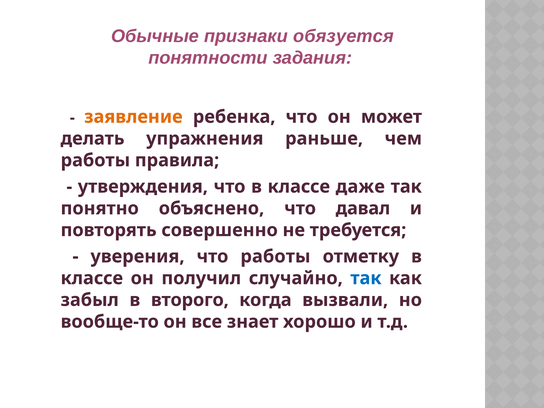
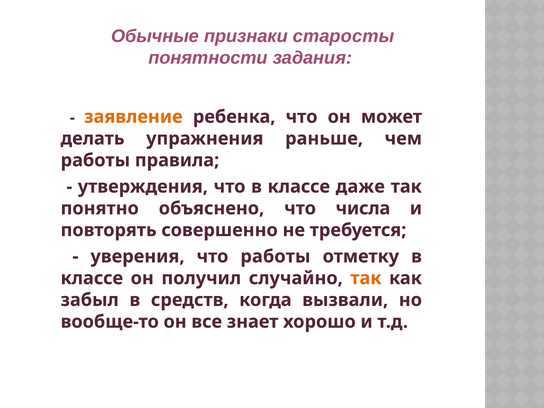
обязуется: обязуется -> старосты
давал: давал -> числа
так at (366, 278) colour: blue -> orange
второго: второго -> средств
